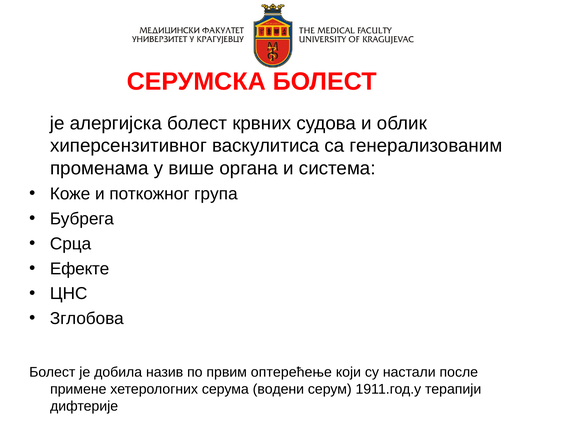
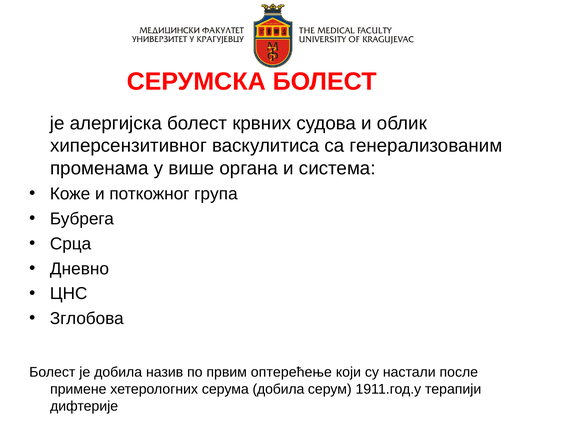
Ефекте: Ефекте -> Дневно
серума водени: водени -> добила
